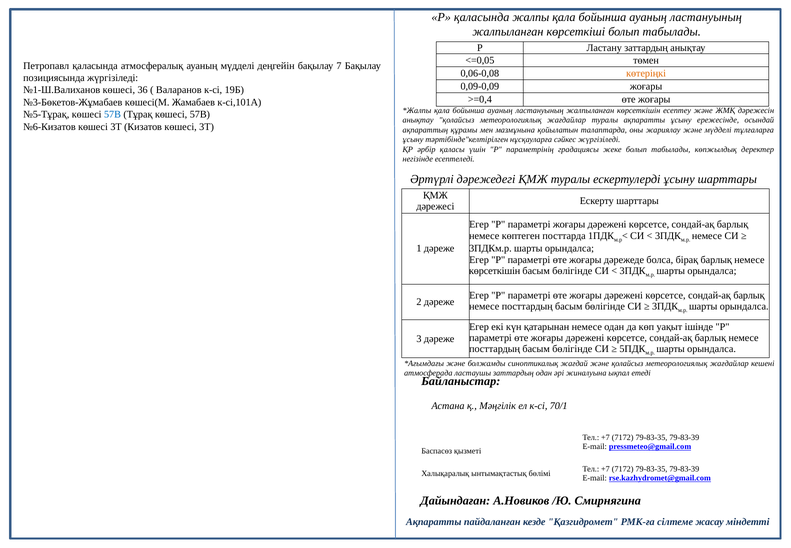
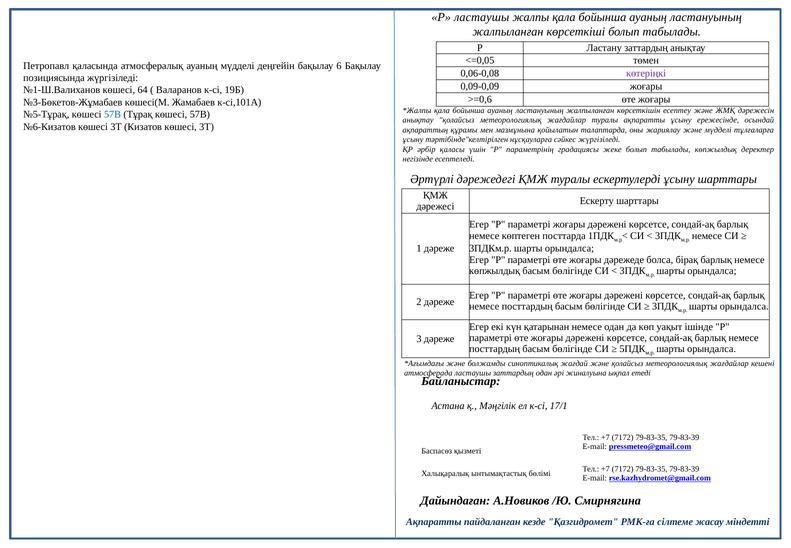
Р қаласында: қаласында -> ластаушы
7: 7 -> 6
көтеріңкі colour: orange -> purple
36: 36 -> 64
>=0,4: >=0,4 -> >=0,6
көрсеткішін at (495, 271): көрсеткішін -> көпжылдық
70/1: 70/1 -> 17/1
